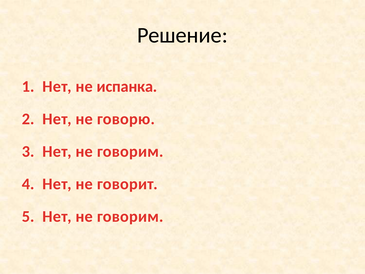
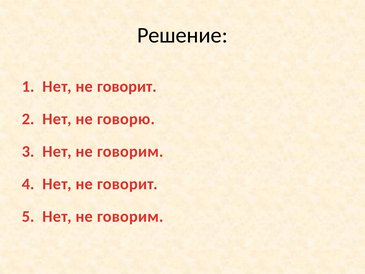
испанка at (127, 86): испанка -> говорит
